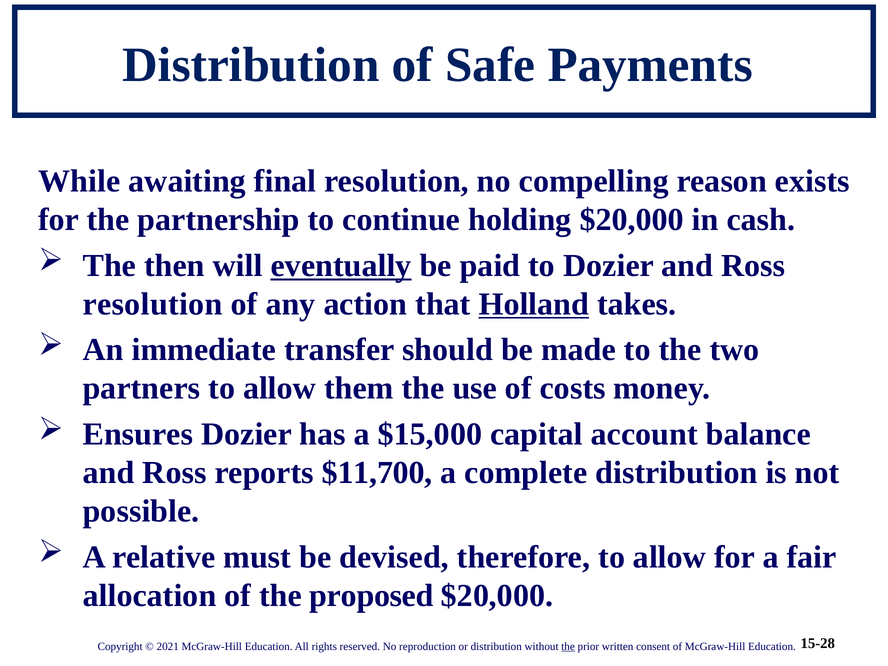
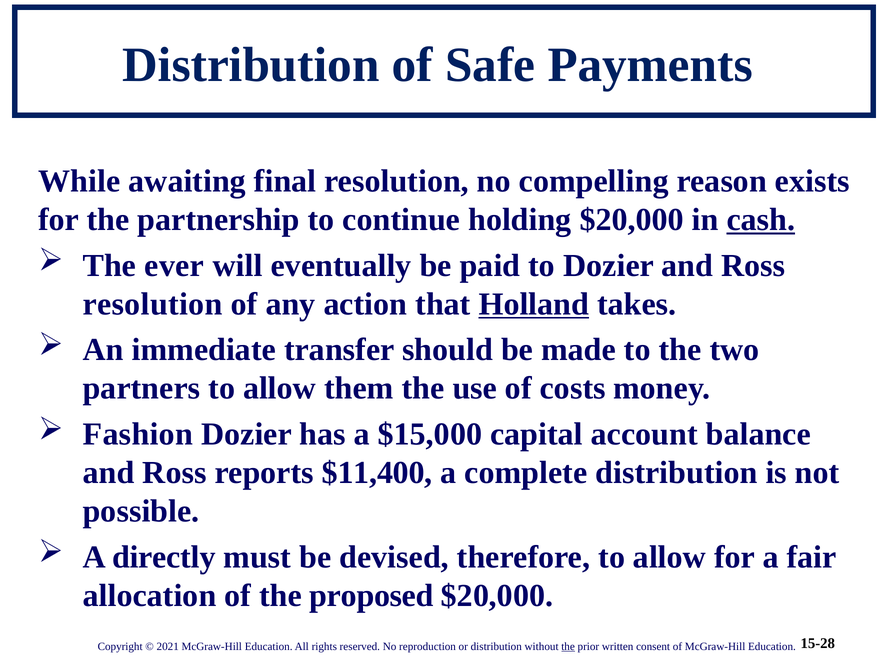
cash underline: none -> present
then: then -> ever
eventually underline: present -> none
Ensures: Ensures -> Fashion
$11,700: $11,700 -> $11,400
relative: relative -> directly
